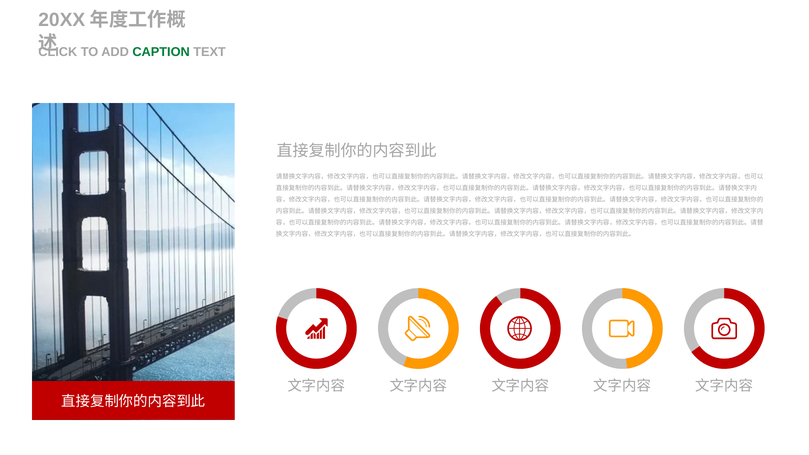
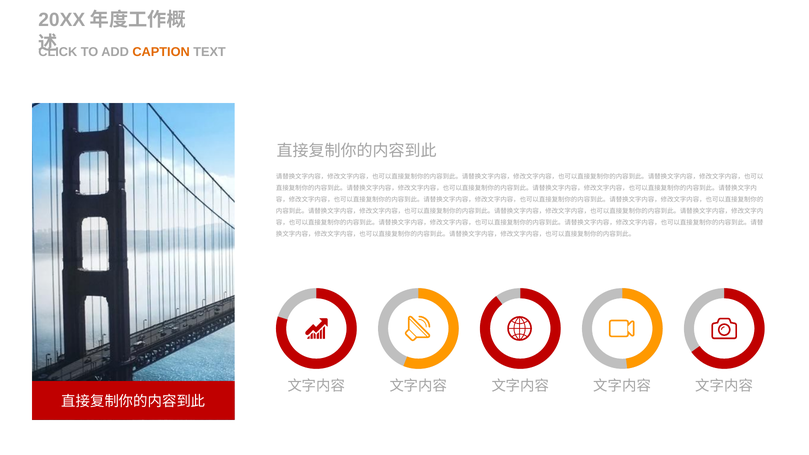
CAPTION colour: green -> orange
